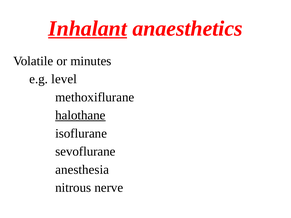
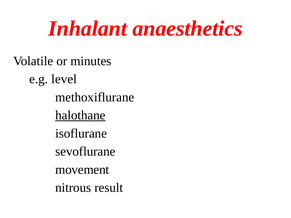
Inhalant underline: present -> none
anesthesia: anesthesia -> movement
nerve: nerve -> result
